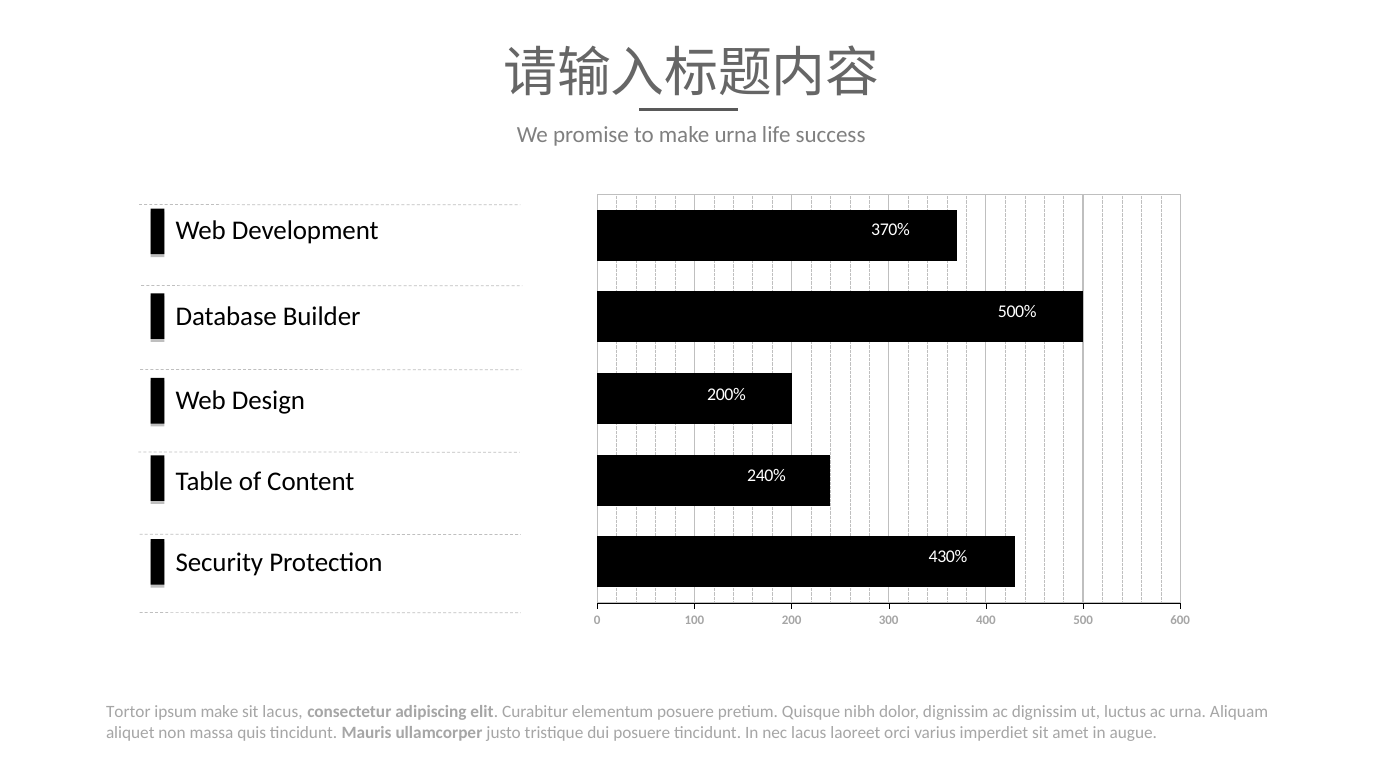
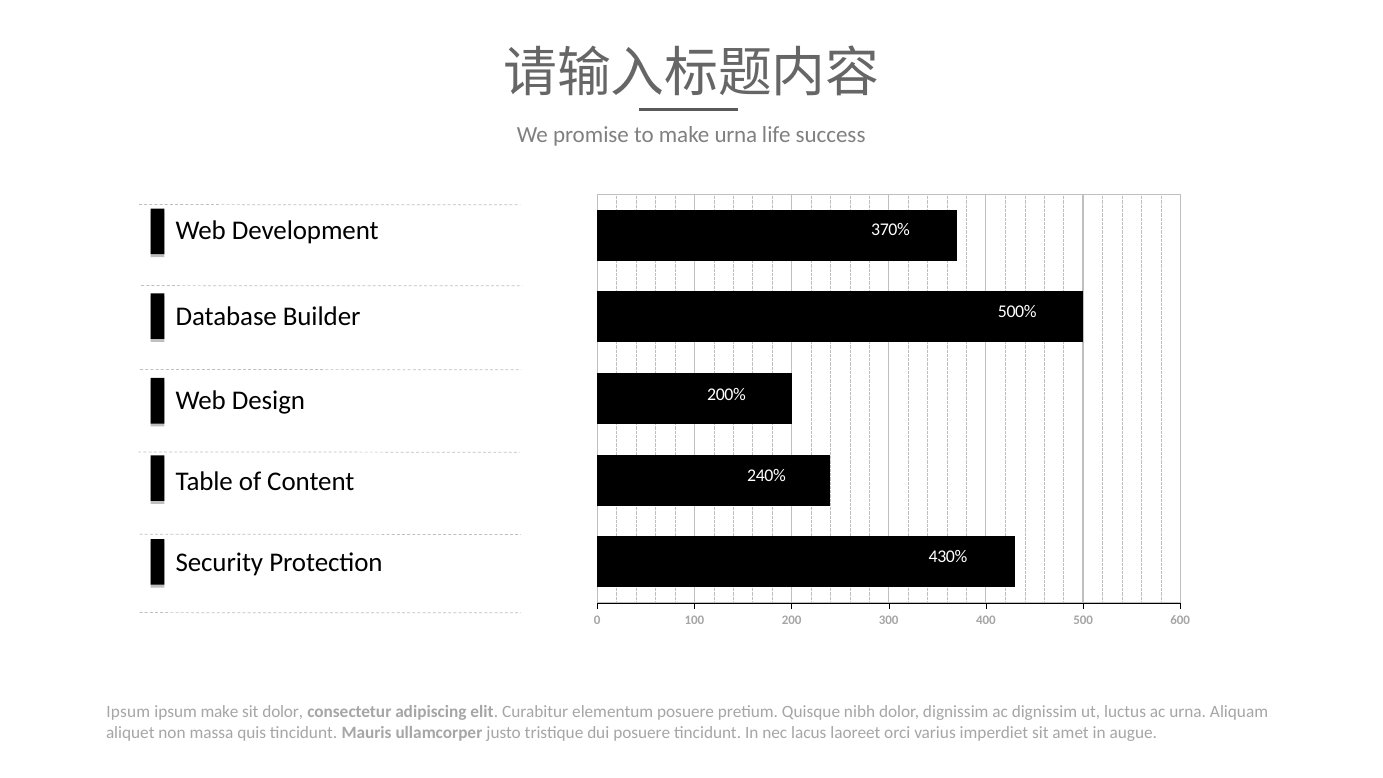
Tortor at (128, 712): Tortor -> Ipsum
sit lacus: lacus -> dolor
